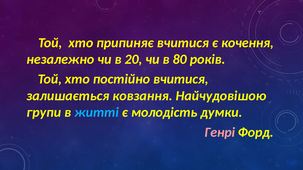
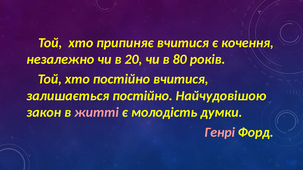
залишається ковзання: ковзання -> постійно
групи: групи -> закон
житті colour: light blue -> pink
